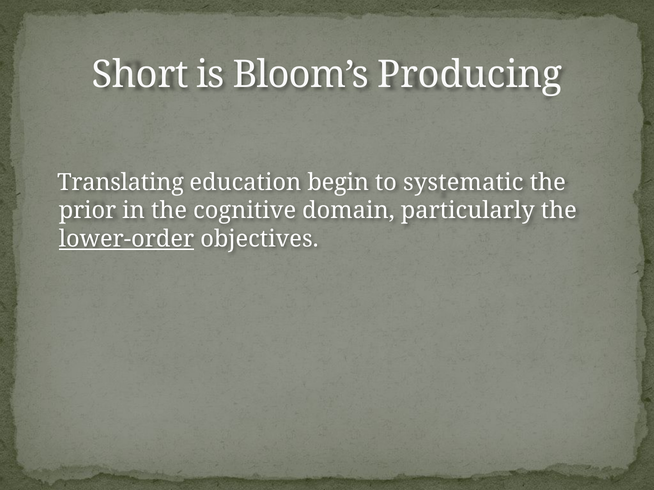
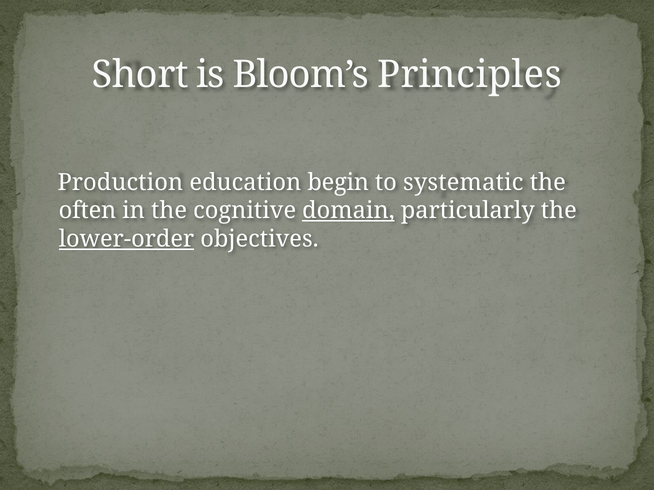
Producing: Producing -> Principles
Translating: Translating -> Production
prior: prior -> often
domain underline: none -> present
